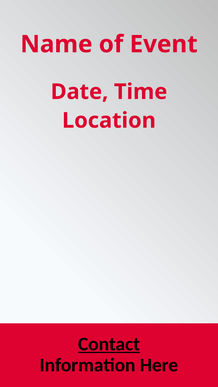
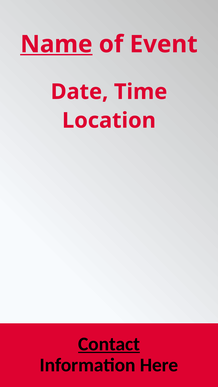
Name underline: none -> present
